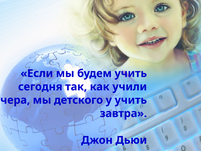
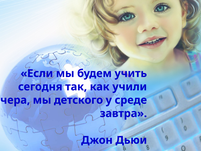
у учить: учить -> среде
